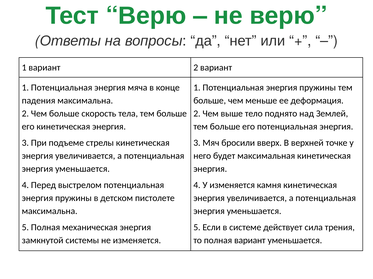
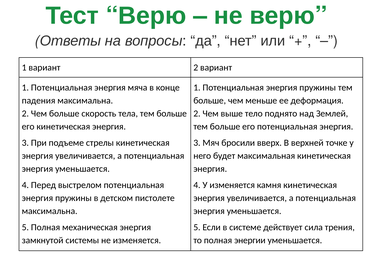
полная вариант: вариант -> энергии
